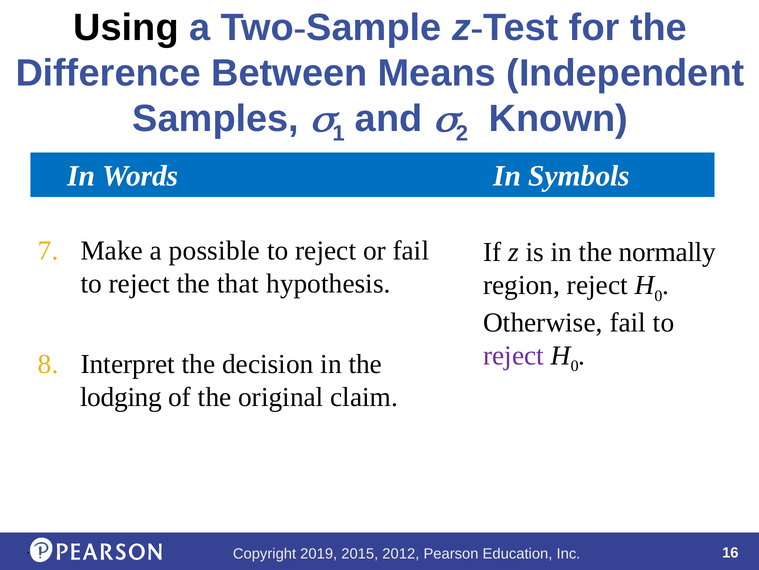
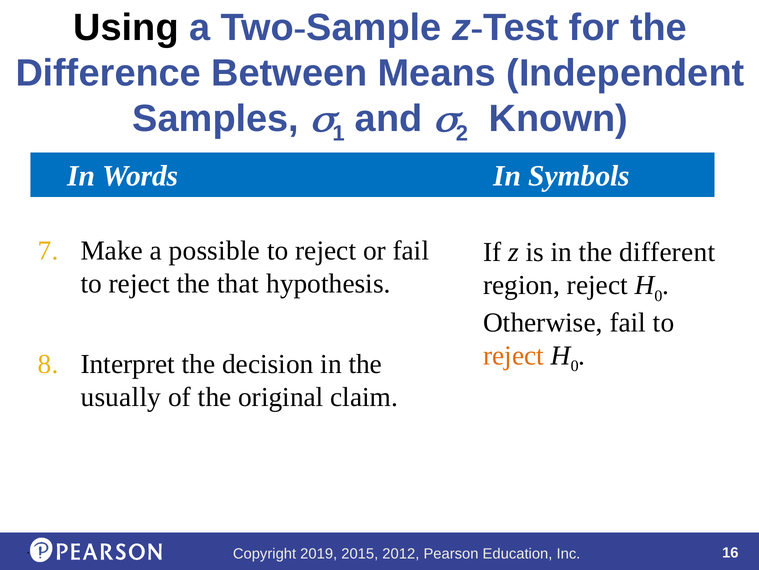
normally: normally -> different
reject at (514, 355) colour: purple -> orange
lodging: lodging -> usually
